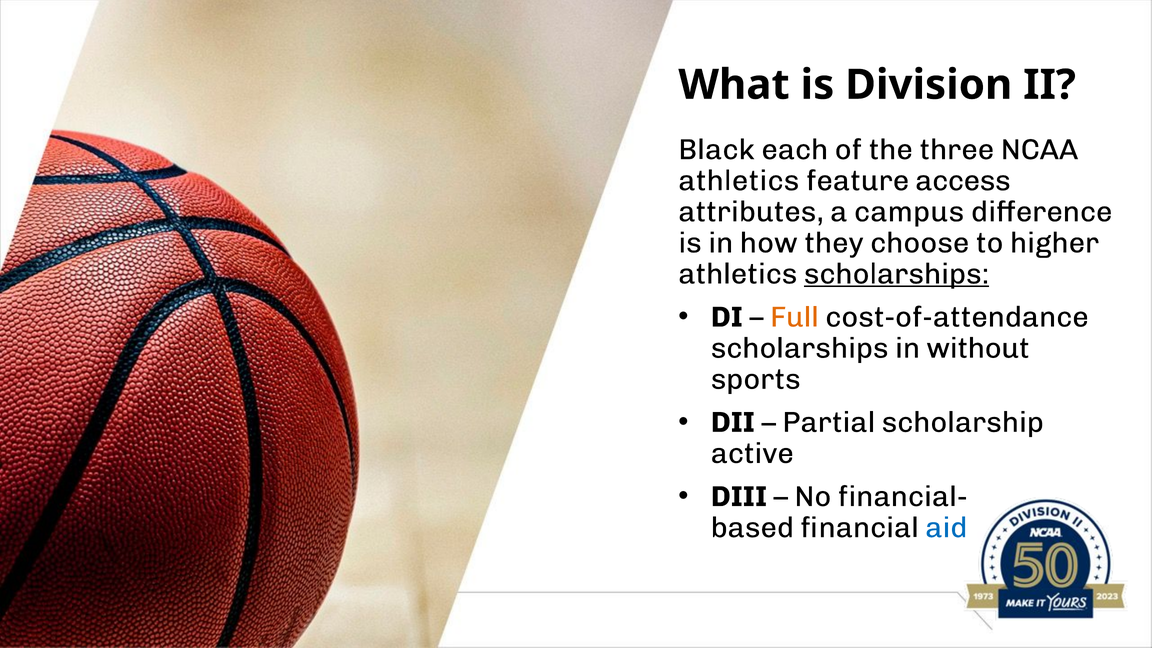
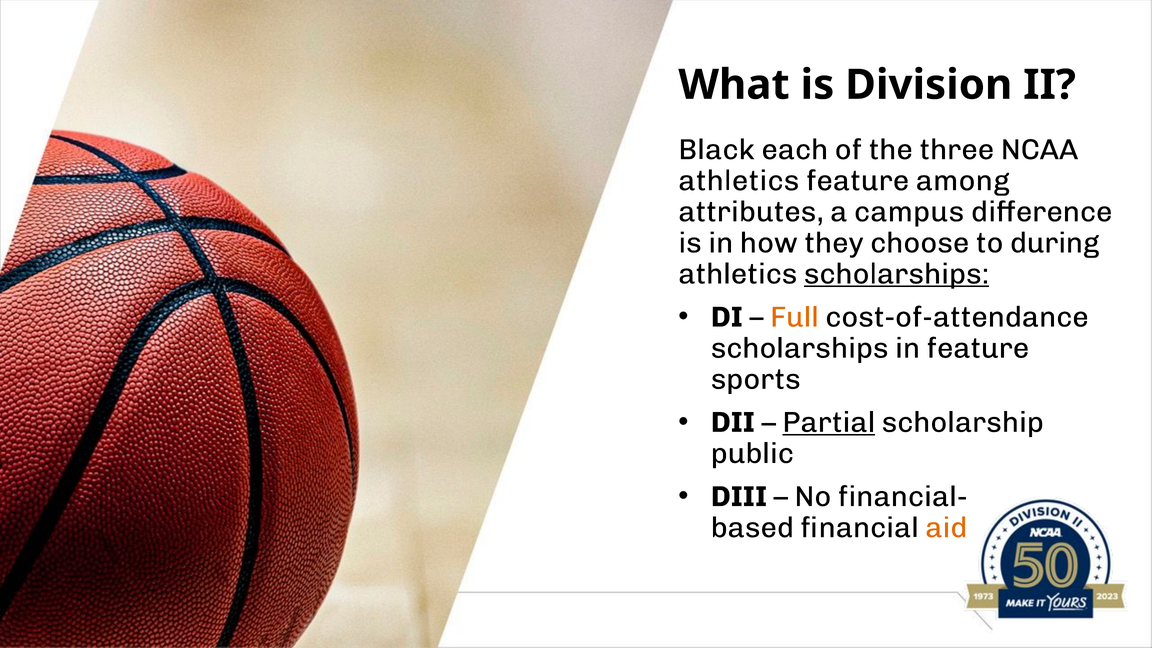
access: access -> among
higher: higher -> during
in without: without -> feature
Partial underline: none -> present
active: active -> public
aid colour: blue -> orange
